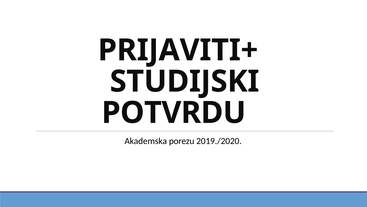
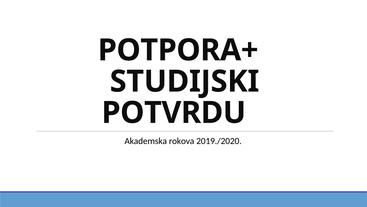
PRIJAVITI+: PRIJAVITI+ -> POTPORA+
porezu: porezu -> rokova
